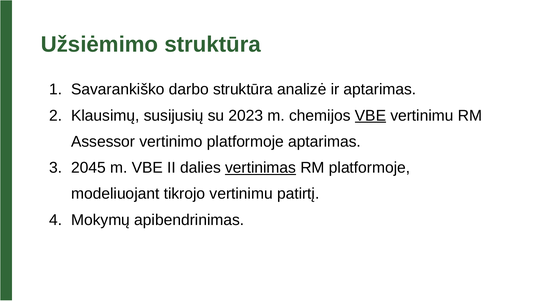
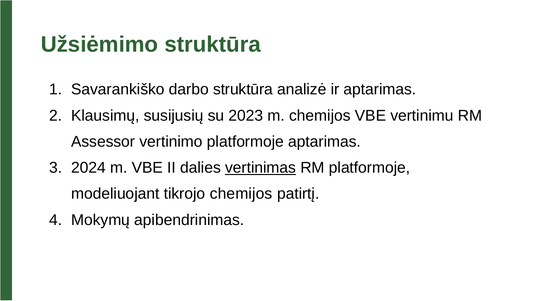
VBE at (370, 115) underline: present -> none
2045: 2045 -> 2024
tikrojo vertinimu: vertinimu -> chemijos
